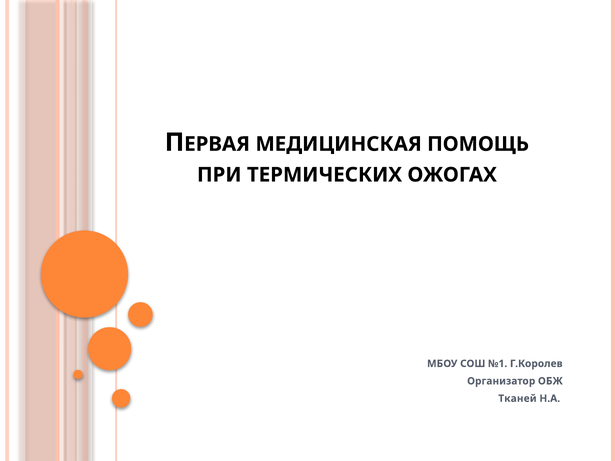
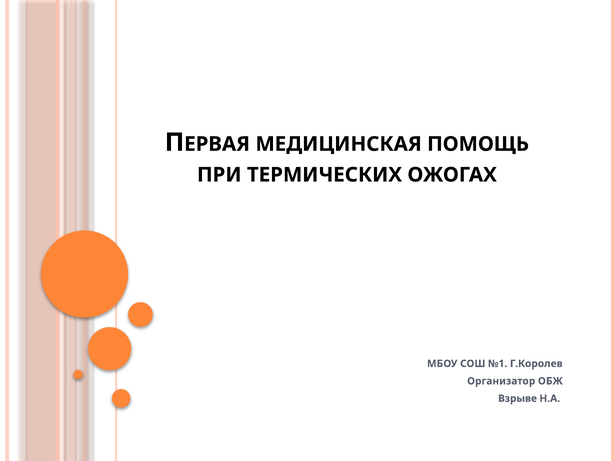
Тканей: Тканей -> Взрыве
